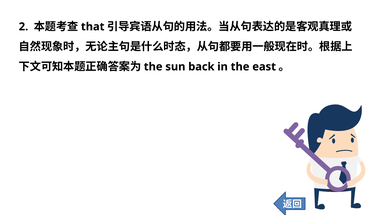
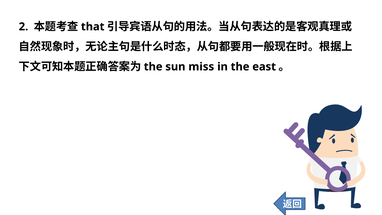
back: back -> miss
